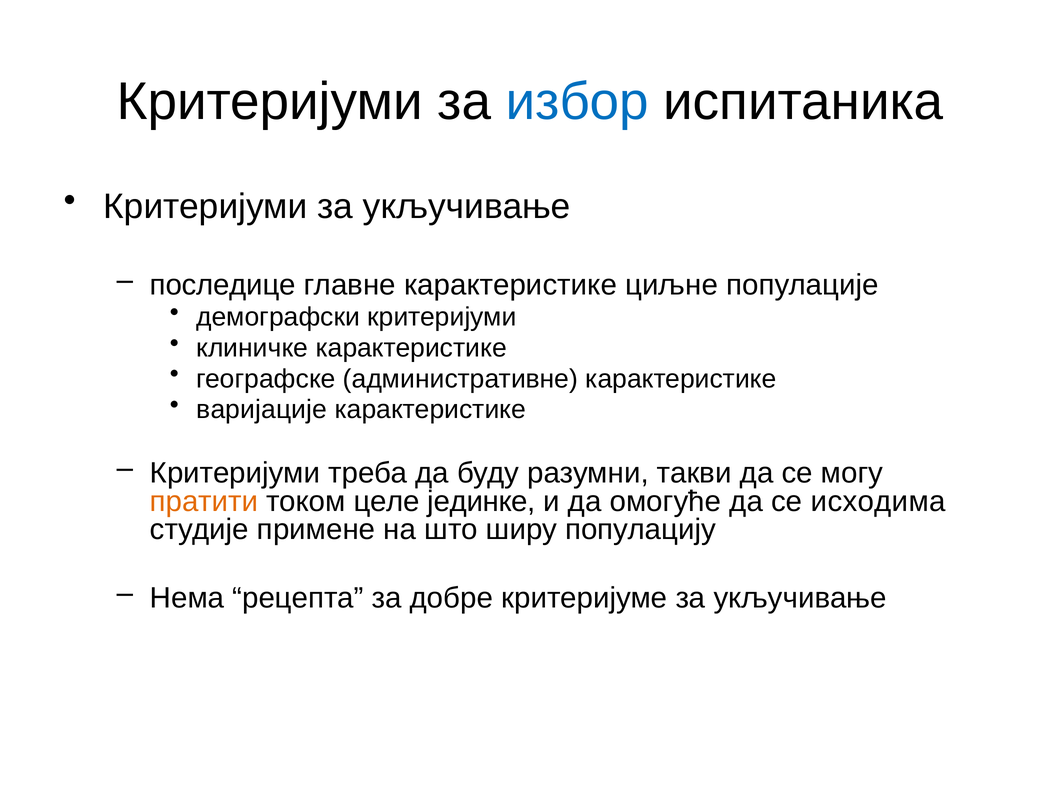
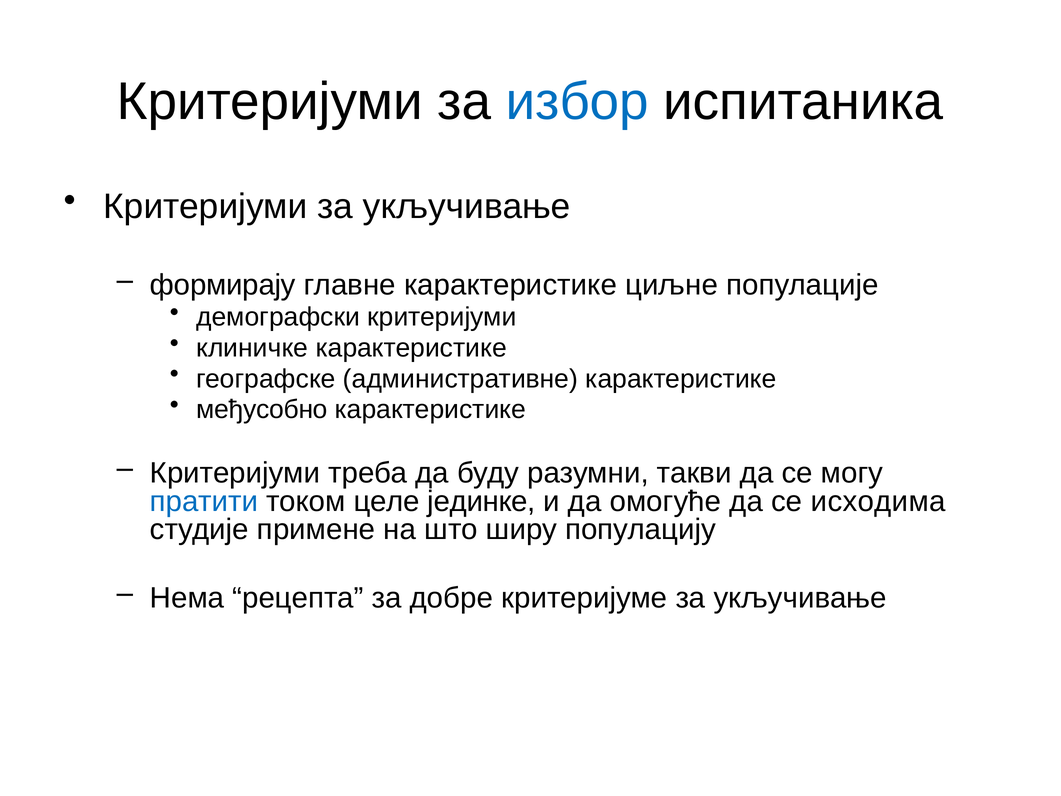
последице: последице -> формирају
варијације: варијације -> међусобно
пратити colour: orange -> blue
